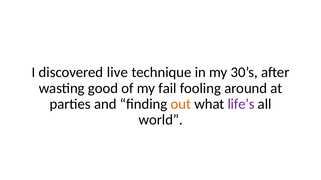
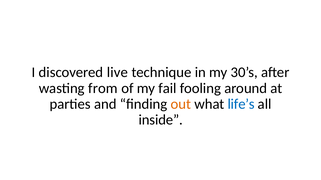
good: good -> from
life’s colour: purple -> blue
world: world -> inside
